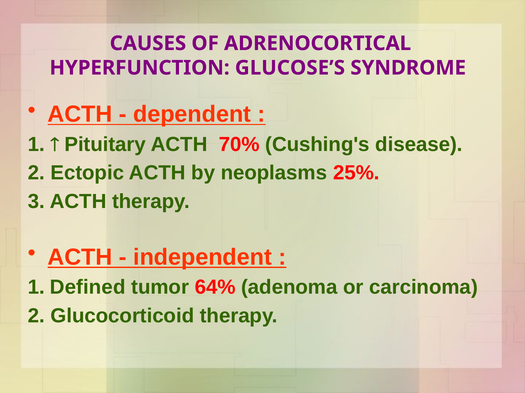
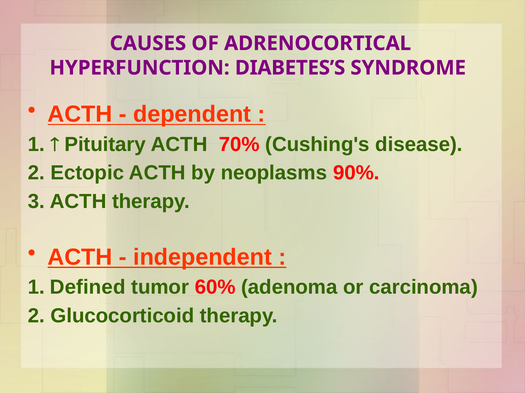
GLUCOSE’S: GLUCOSE’S -> DIABETES’S
25%: 25% -> 90%
64%: 64% -> 60%
